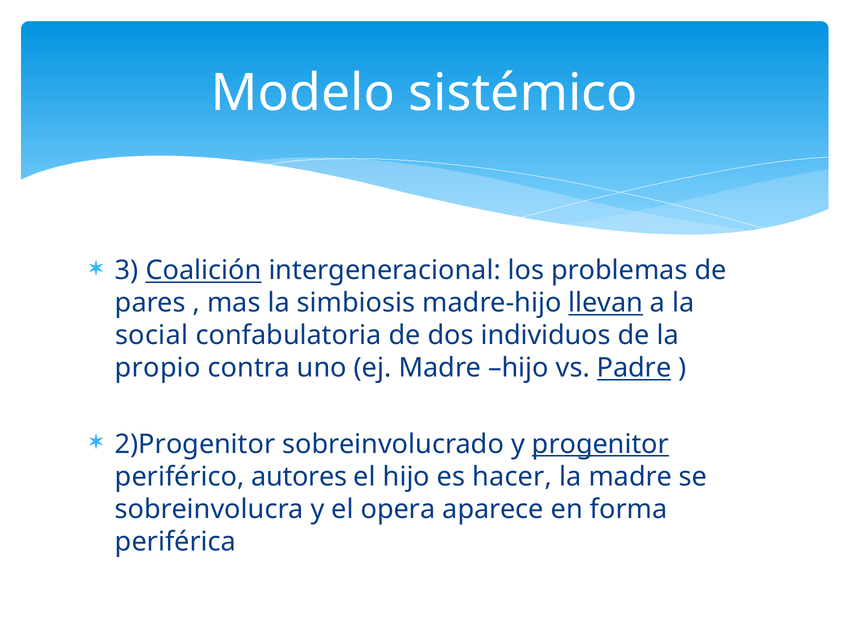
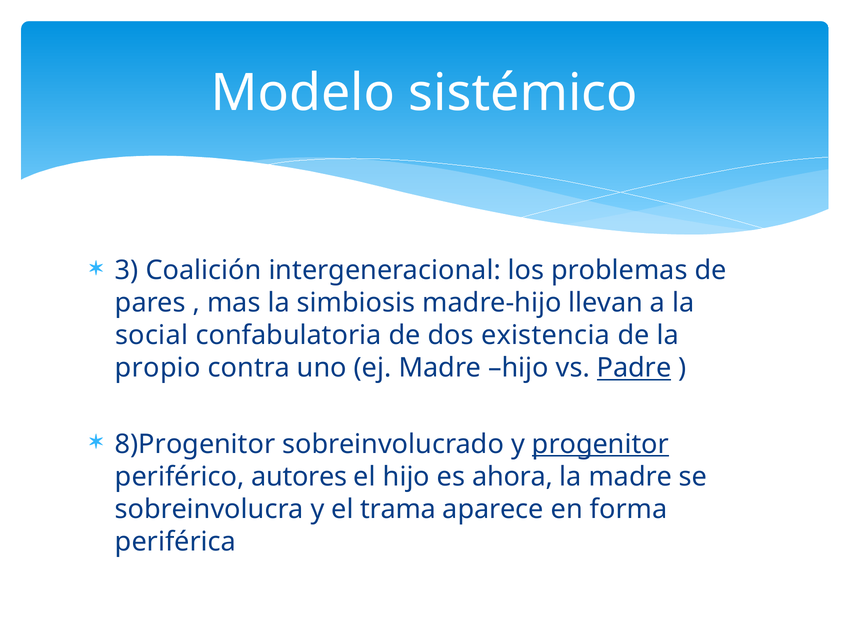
Coalición underline: present -> none
llevan underline: present -> none
individuos: individuos -> existencia
2)Progenitor: 2)Progenitor -> 8)Progenitor
hacer: hacer -> ahora
opera: opera -> trama
